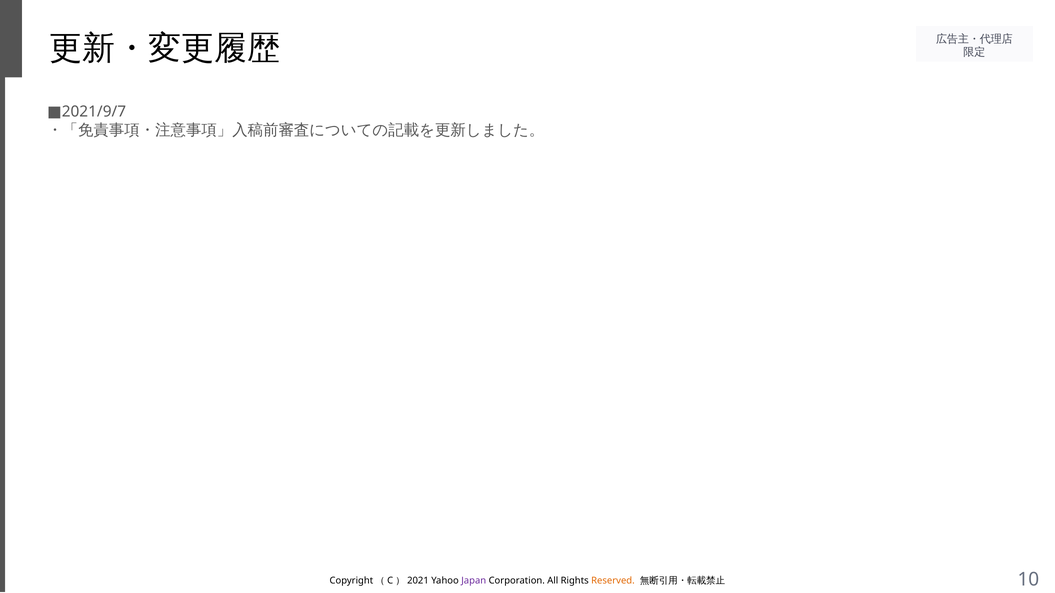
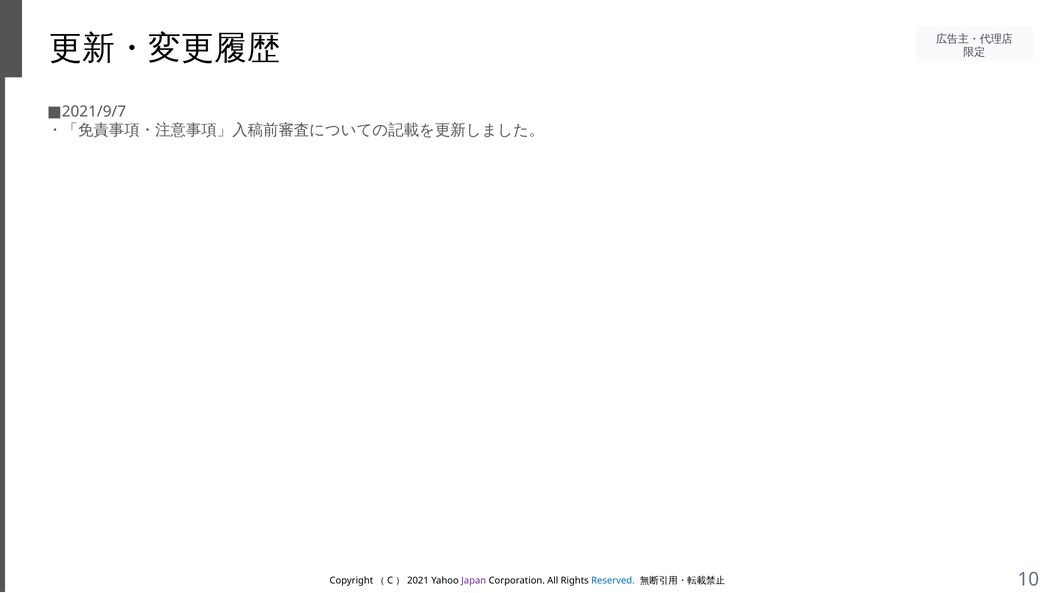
Reserved colour: orange -> blue
